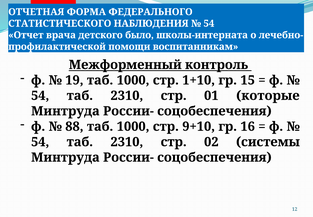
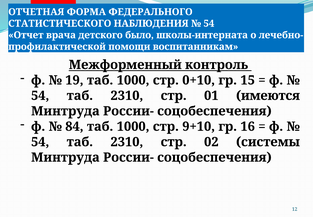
1+10: 1+10 -> 0+10
которые: которые -> имеются
88: 88 -> 84
